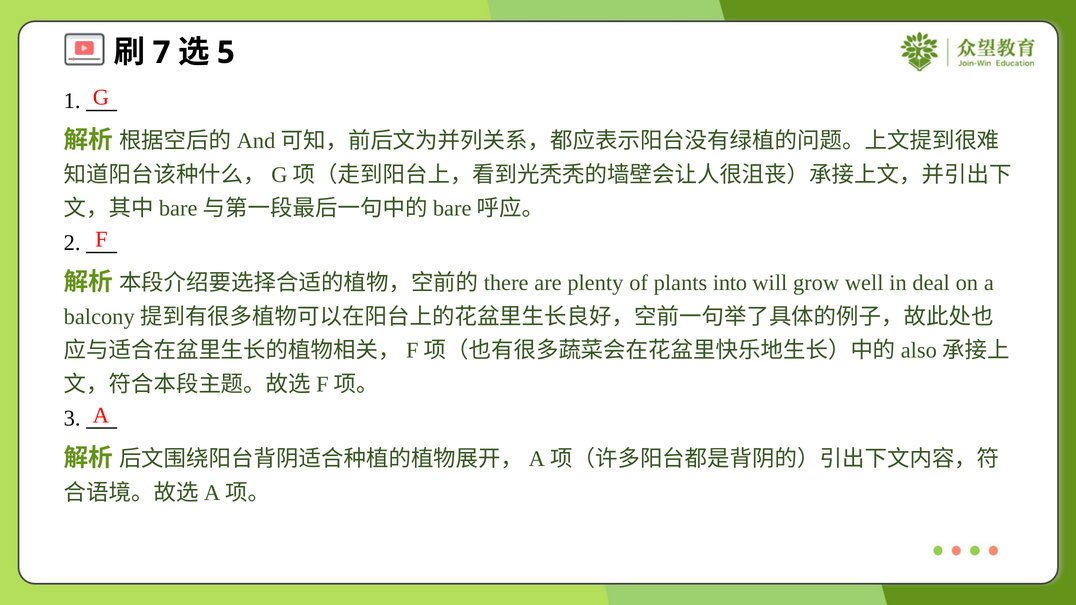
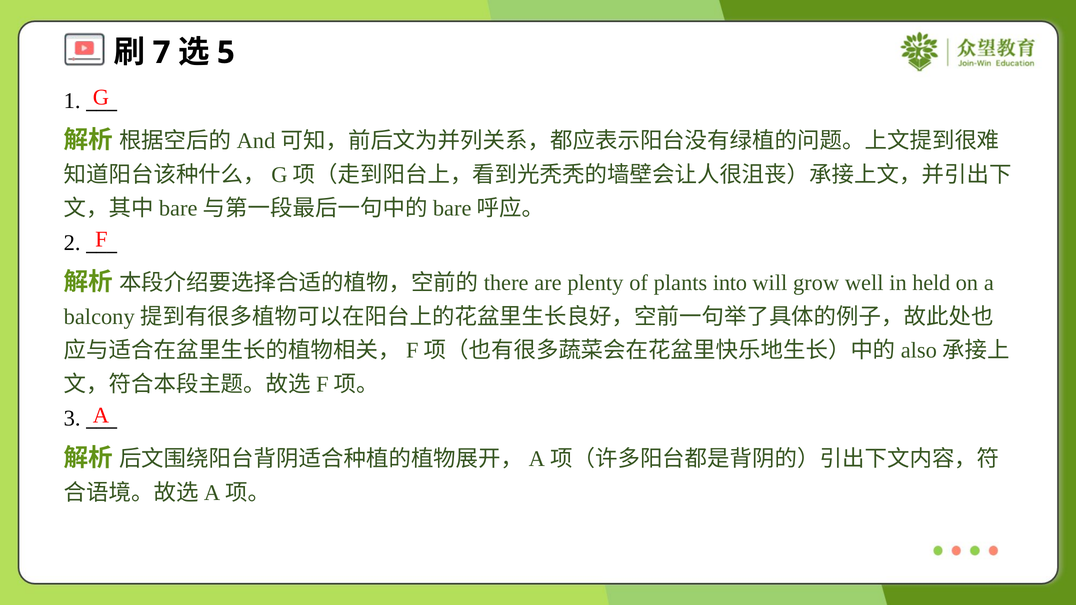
deal: deal -> held
